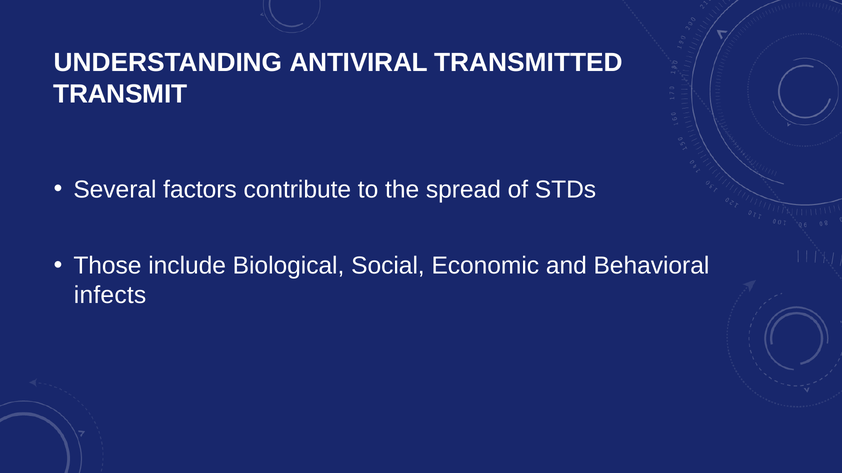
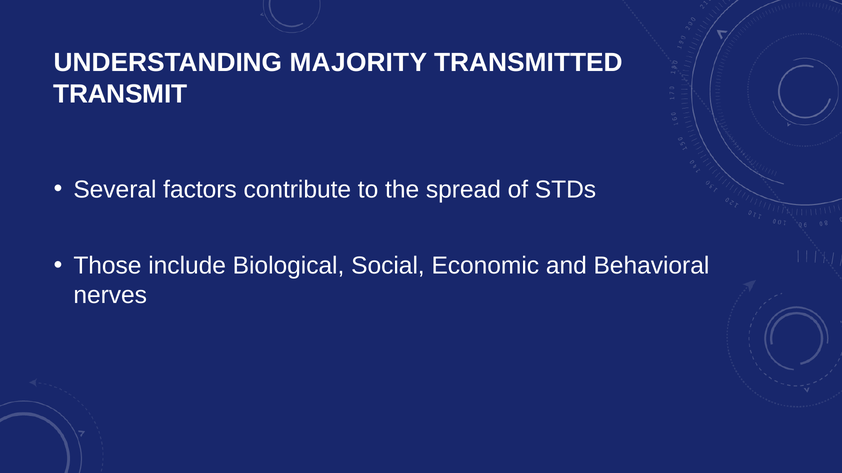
ANTIVIRAL: ANTIVIRAL -> MAJORITY
infects: infects -> nerves
